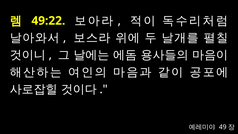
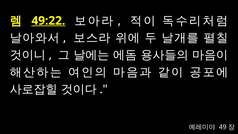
49:22 underline: none -> present
